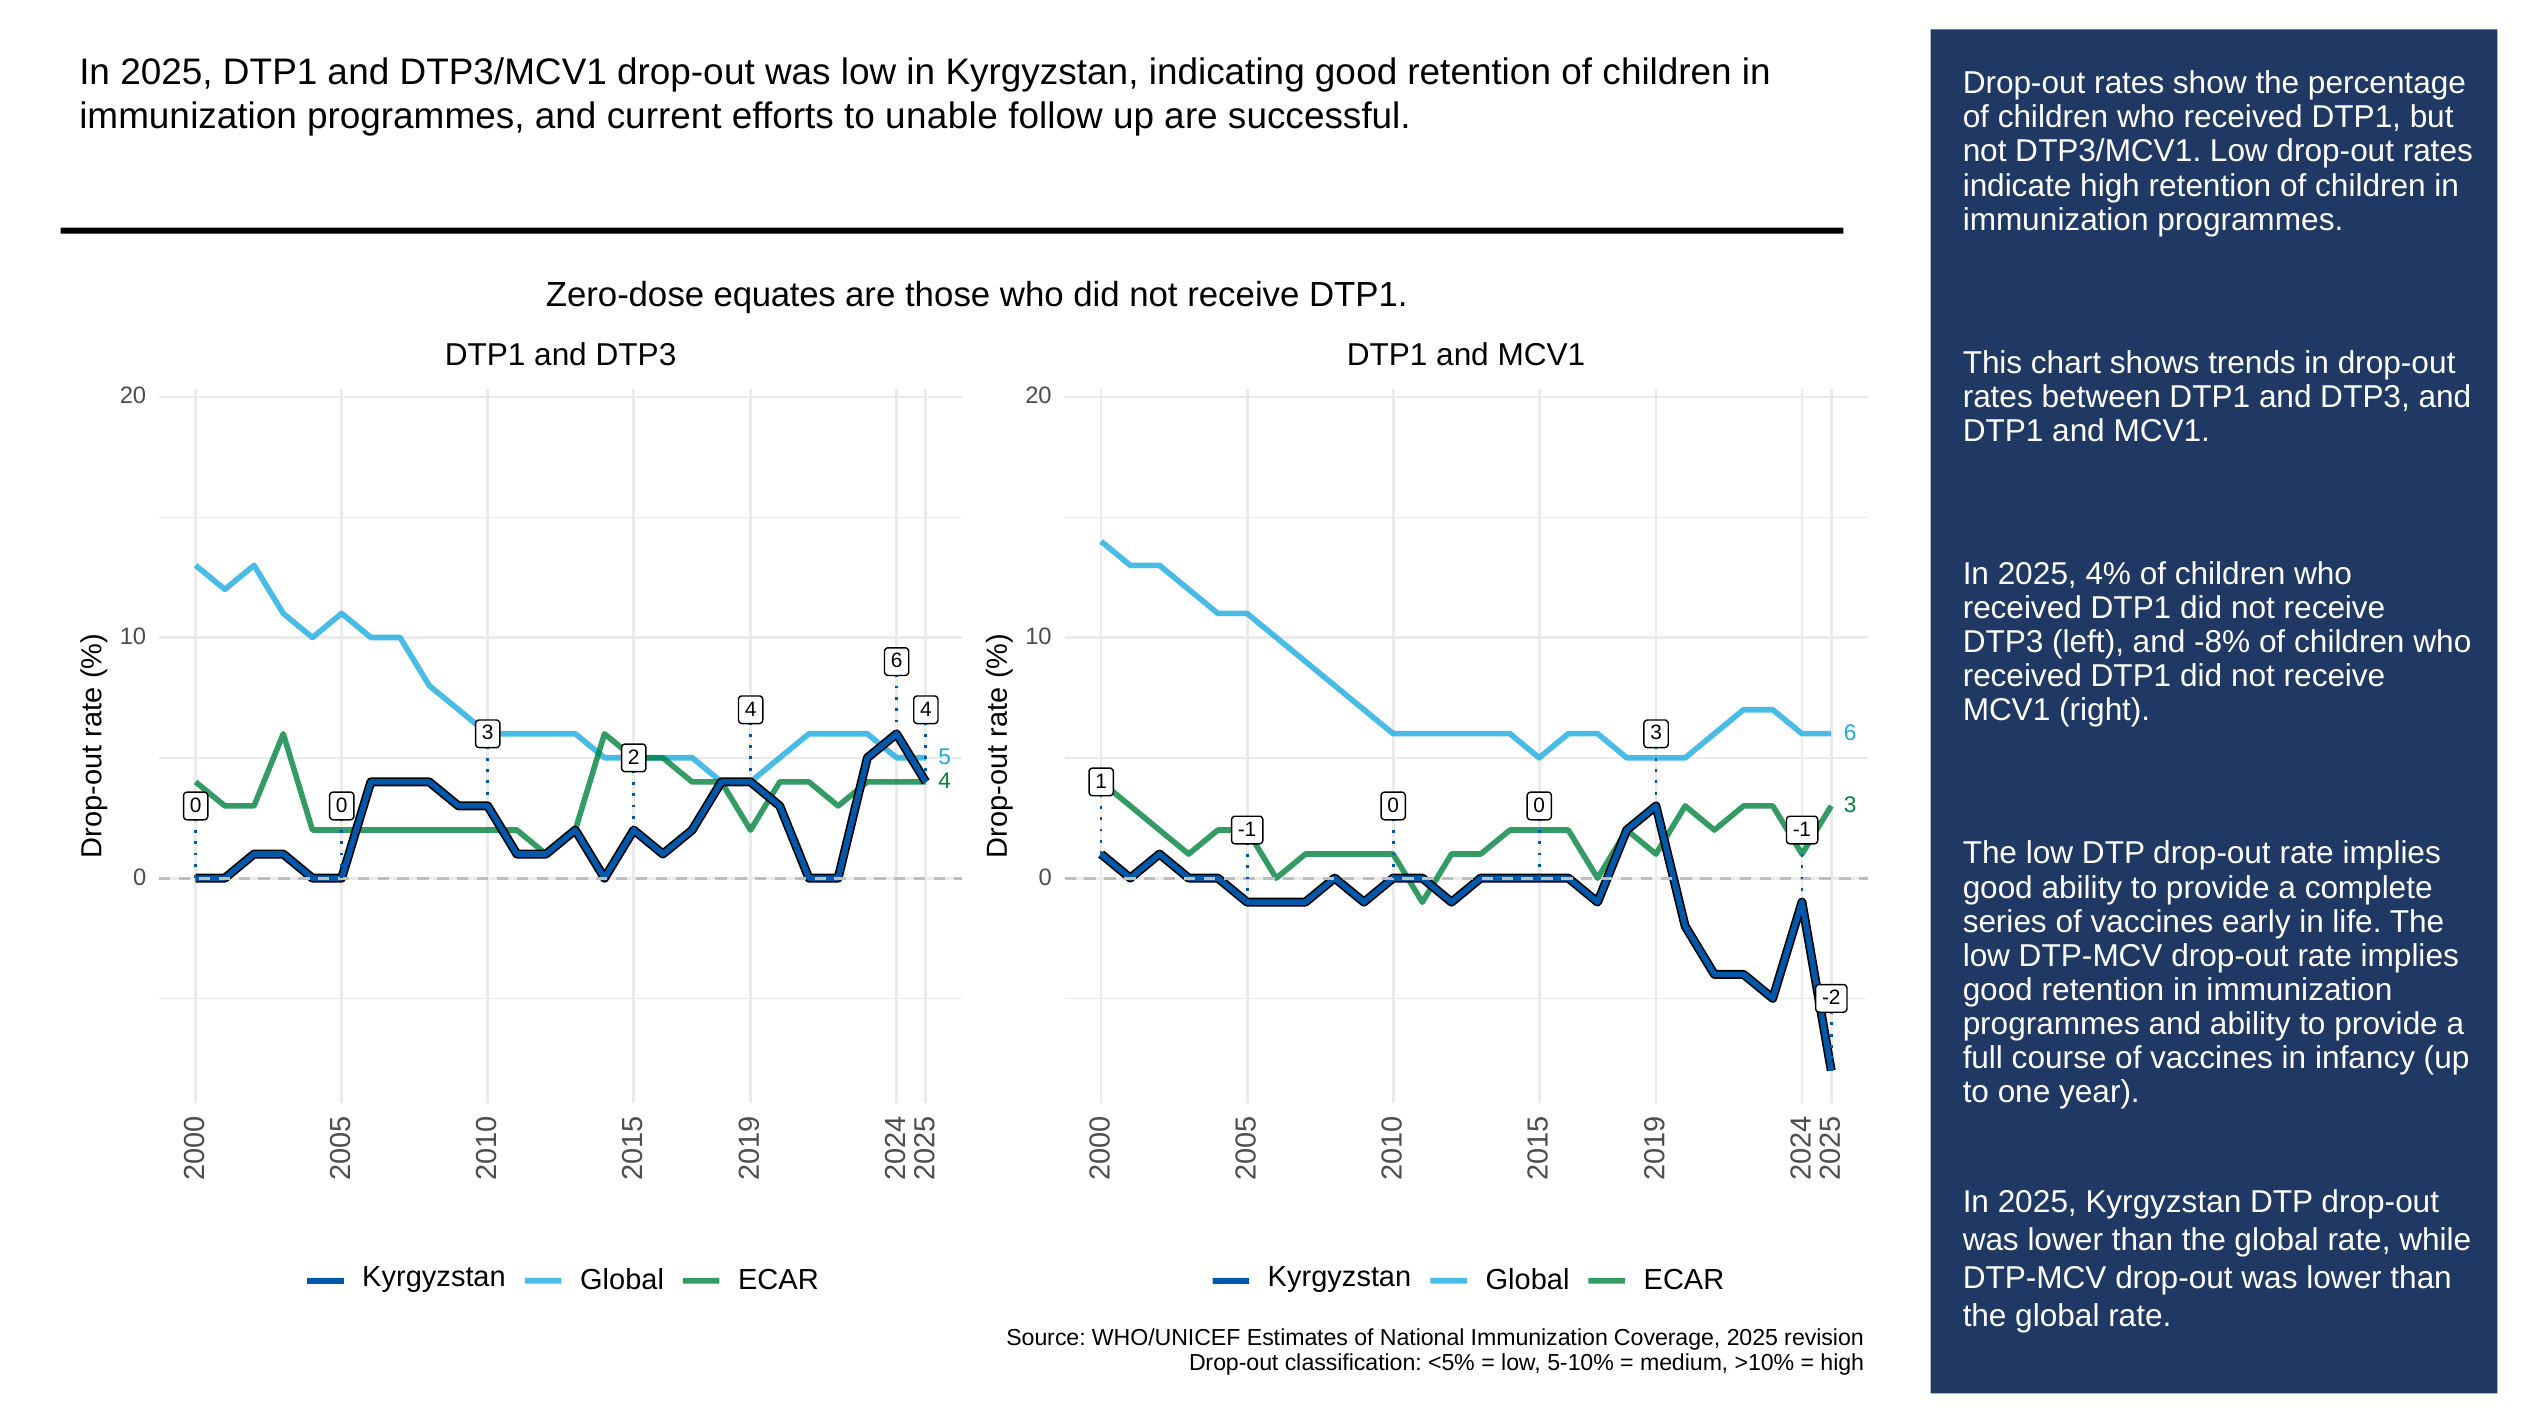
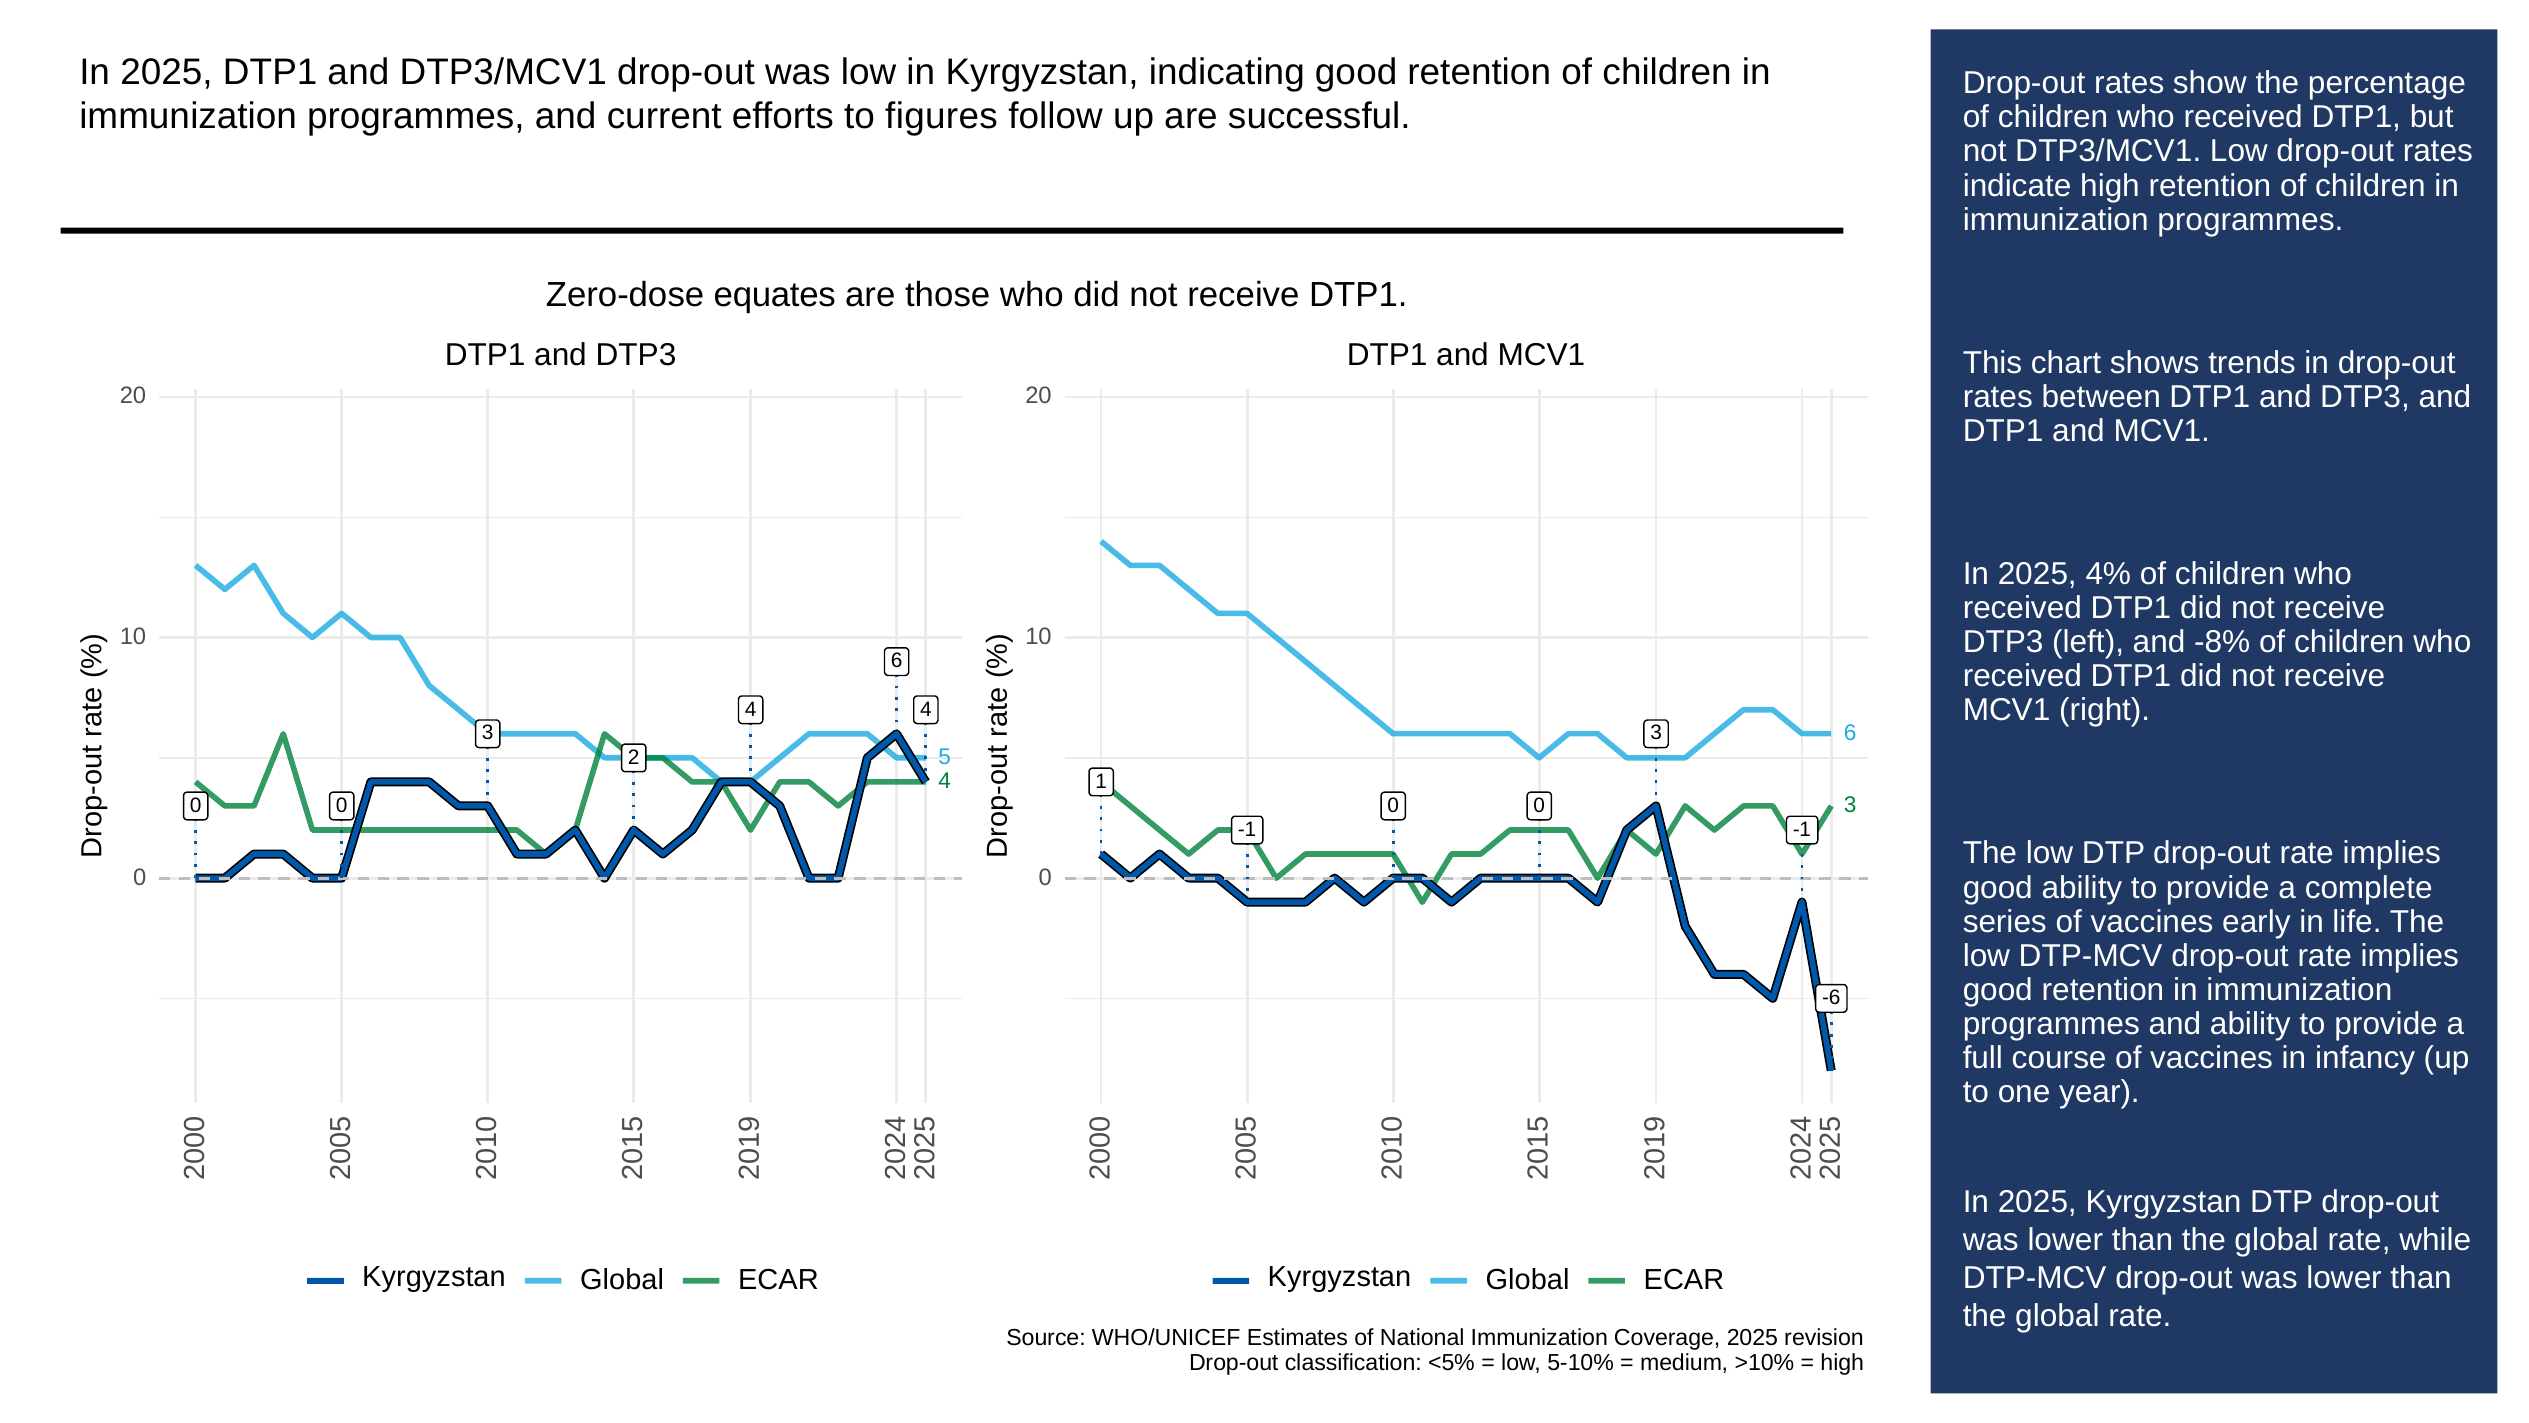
unable: unable -> figures
-2: -2 -> -6
